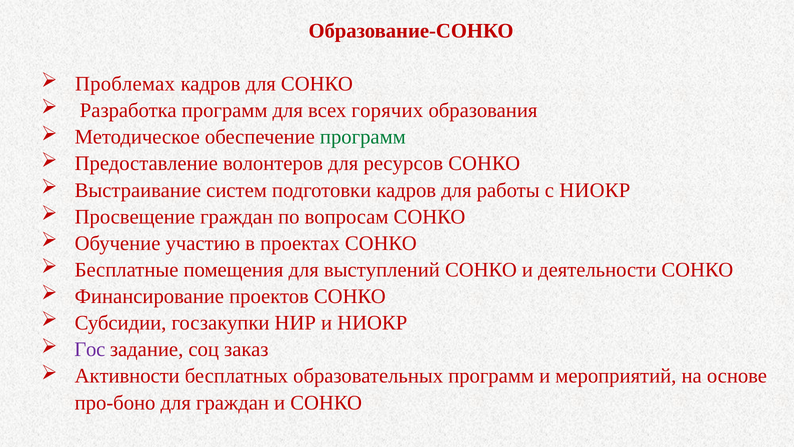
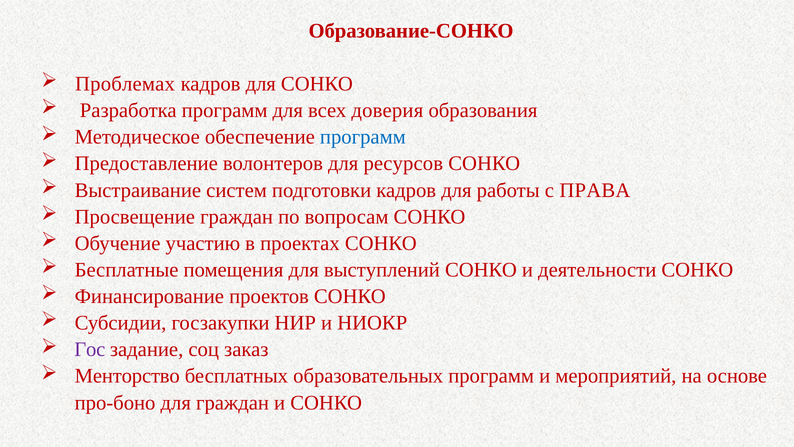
горячих: горячих -> доверия
программ at (363, 137) colour: green -> blue
с НИОКР: НИОКР -> ПРАВА
Активности: Активности -> Менторство
